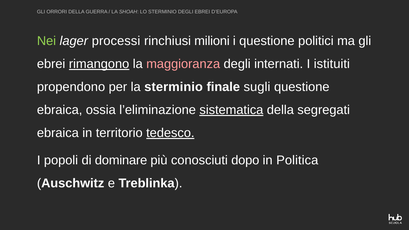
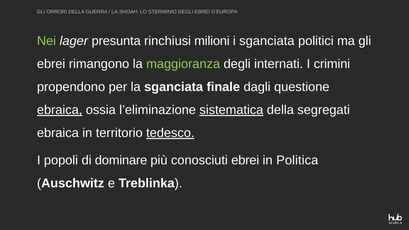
processi: processi -> presunta
i questione: questione -> sganciata
rimangono underline: present -> none
maggioranza colour: pink -> light green
istituiti: istituiti -> crimini
la sterminio: sterminio -> sganciata
sugli: sugli -> dagli
ebraica at (60, 110) underline: none -> present
conosciuti dopo: dopo -> ebrei
